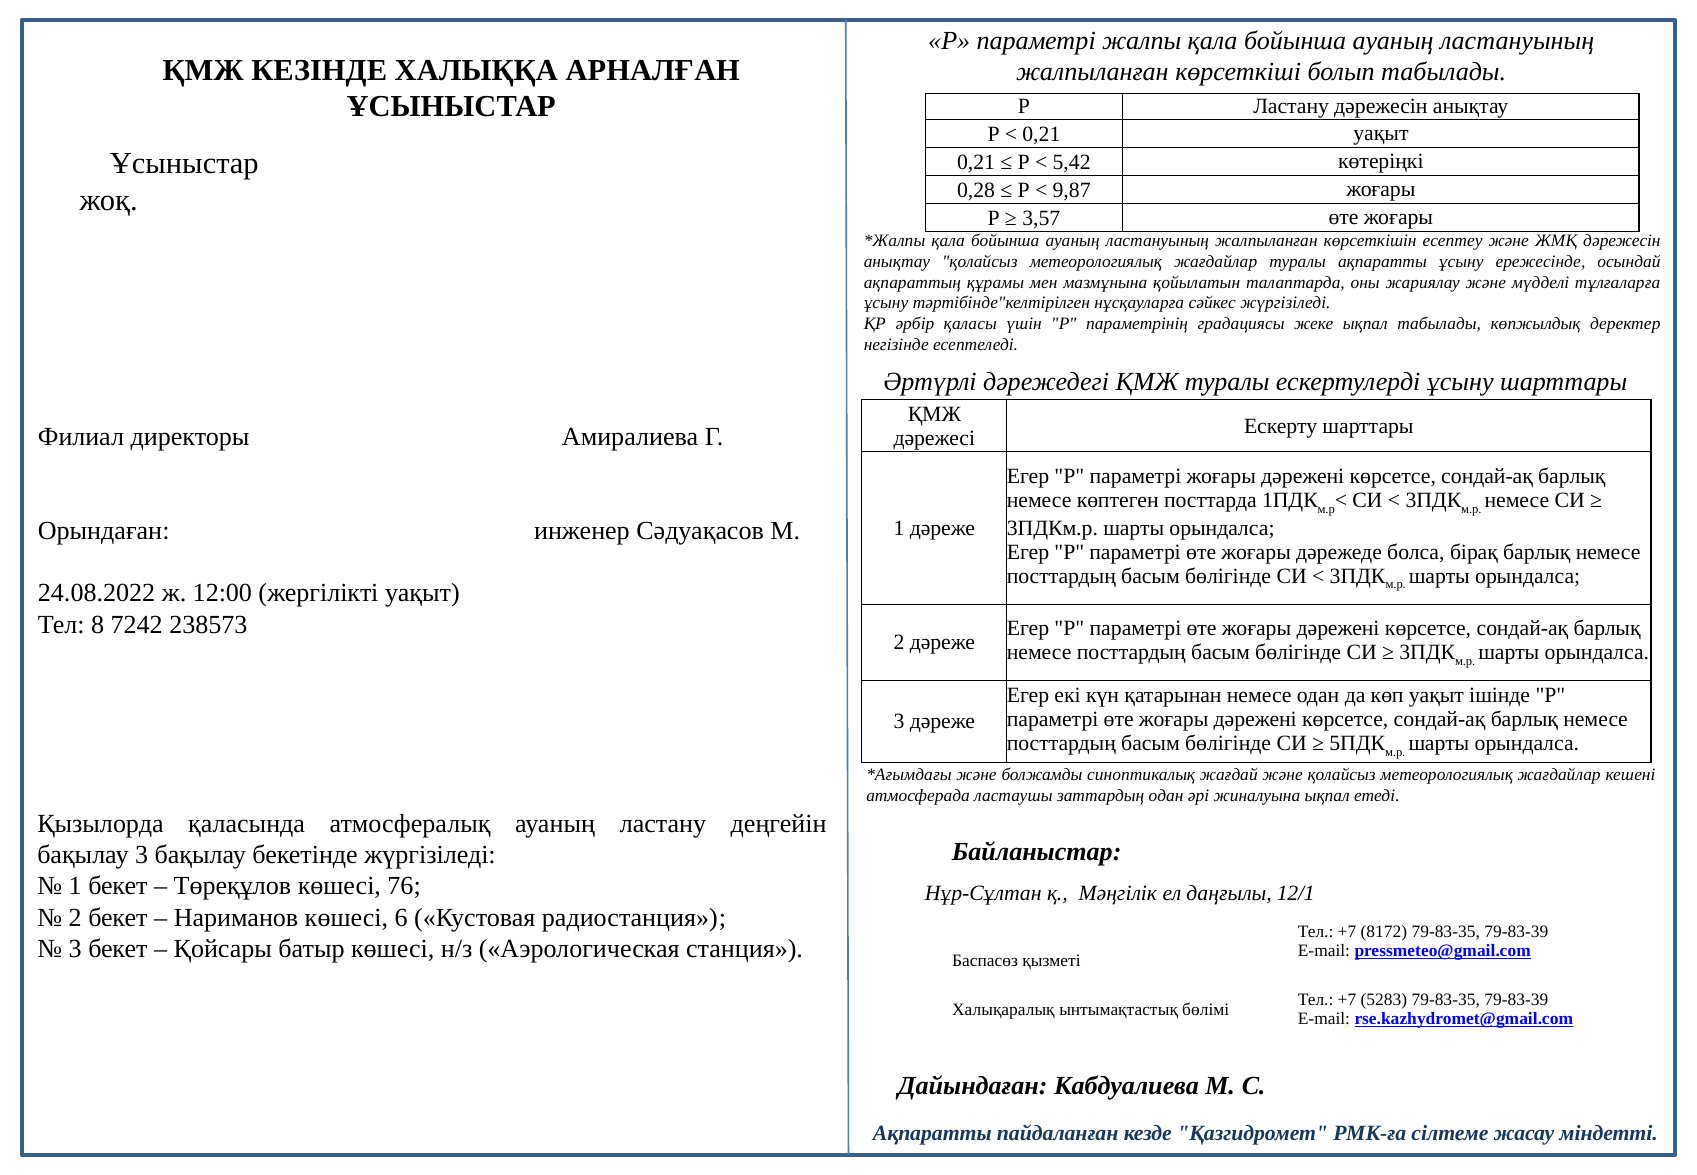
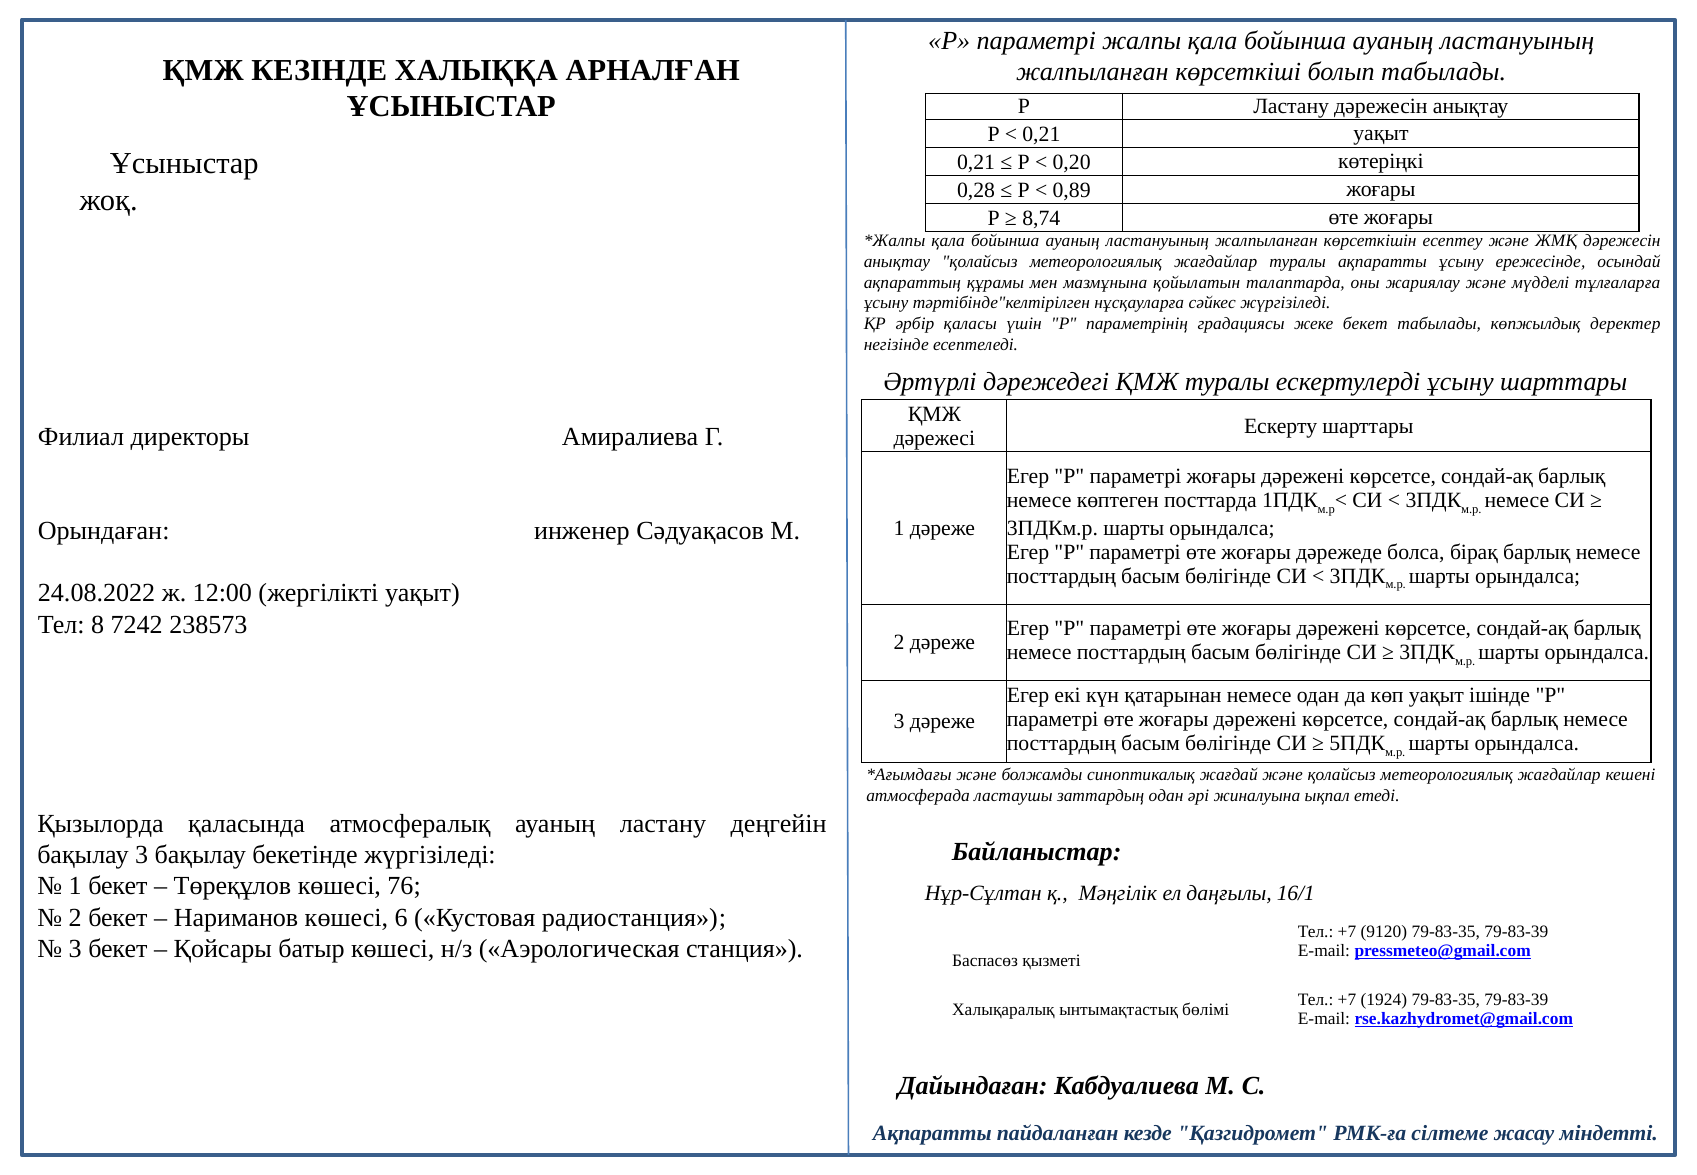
5,42: 5,42 -> 0,20
9,87: 9,87 -> 0,89
3,57: 3,57 -> 8,74
жеке ықпал: ықпал -> бекет
12/1: 12/1 -> 16/1
8172: 8172 -> 9120
5283: 5283 -> 1924
